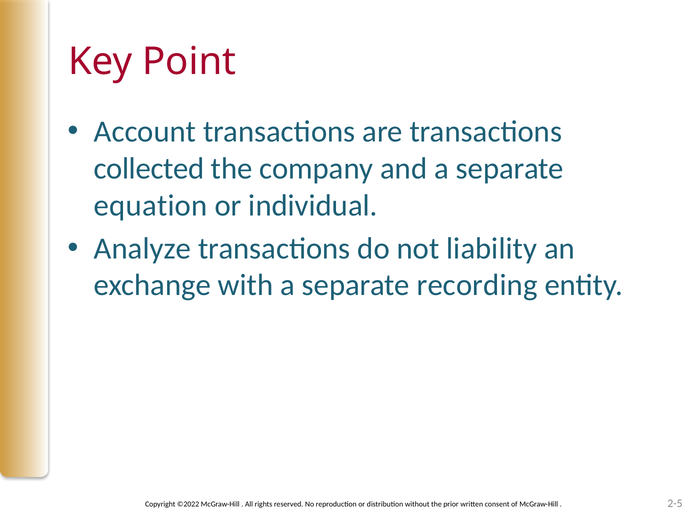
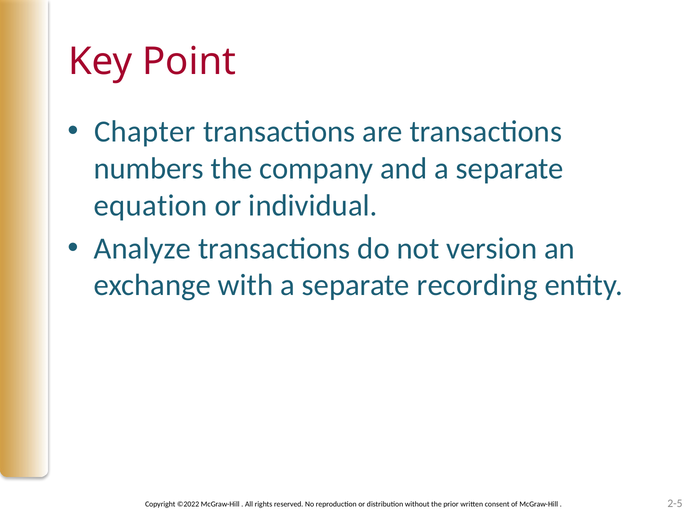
Account: Account -> Chapter
collected: collected -> numbers
liability: liability -> version
